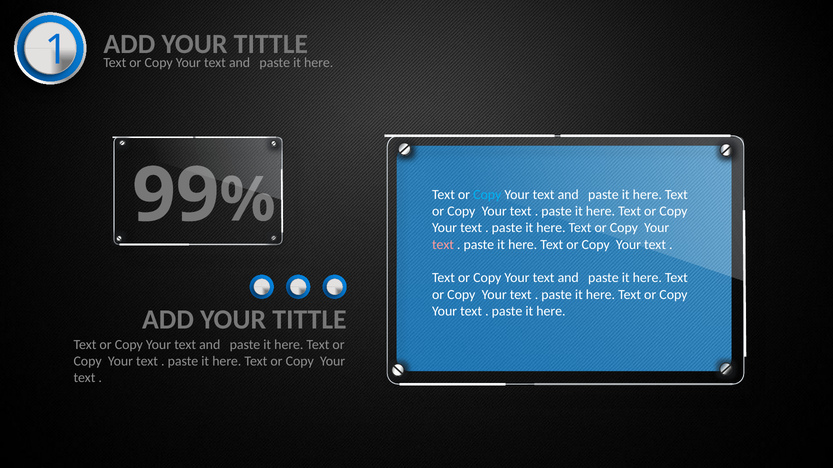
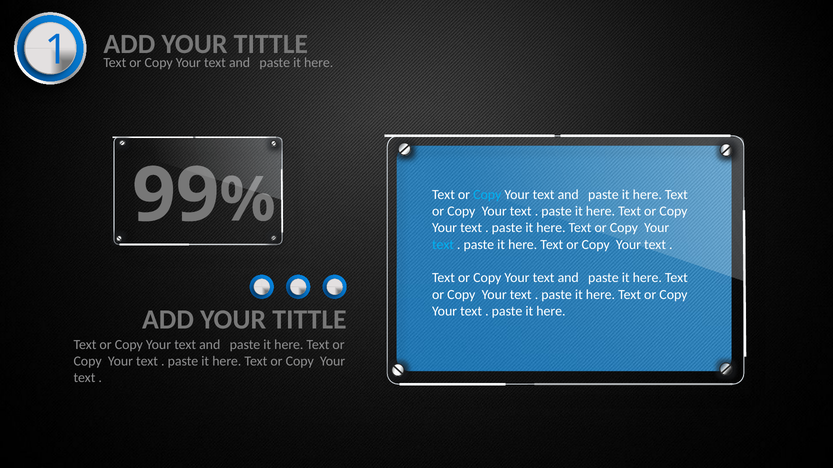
text at (443, 245) colour: pink -> light blue
